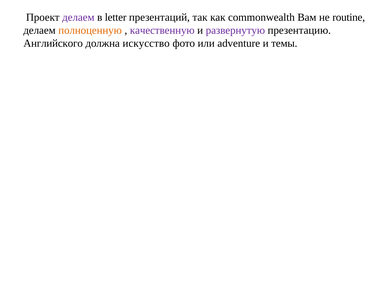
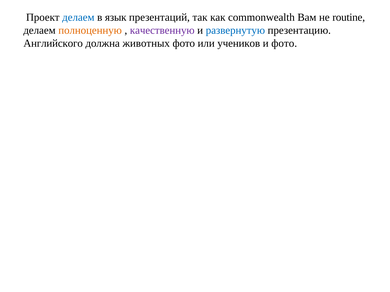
делаем at (78, 17) colour: purple -> blue
letter: letter -> язык
развернутую colour: purple -> blue
искусство: искусство -> животных
adventure: adventure -> учеников
и темы: темы -> фото
